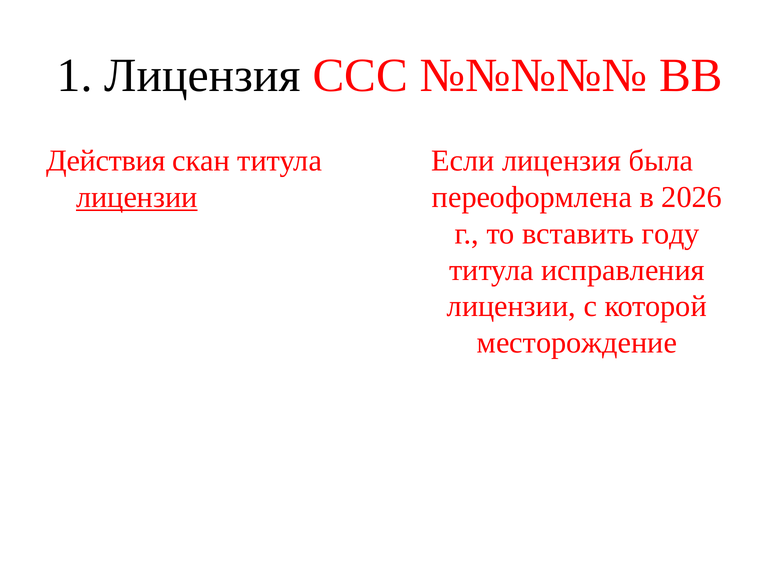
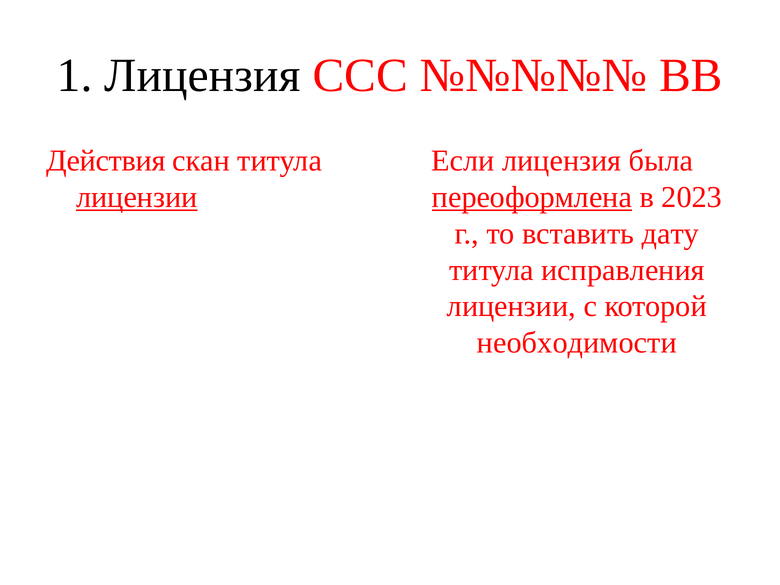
переоформлена underline: none -> present
2026: 2026 -> 2023
году: году -> дату
месторождение: месторождение -> необходимости
